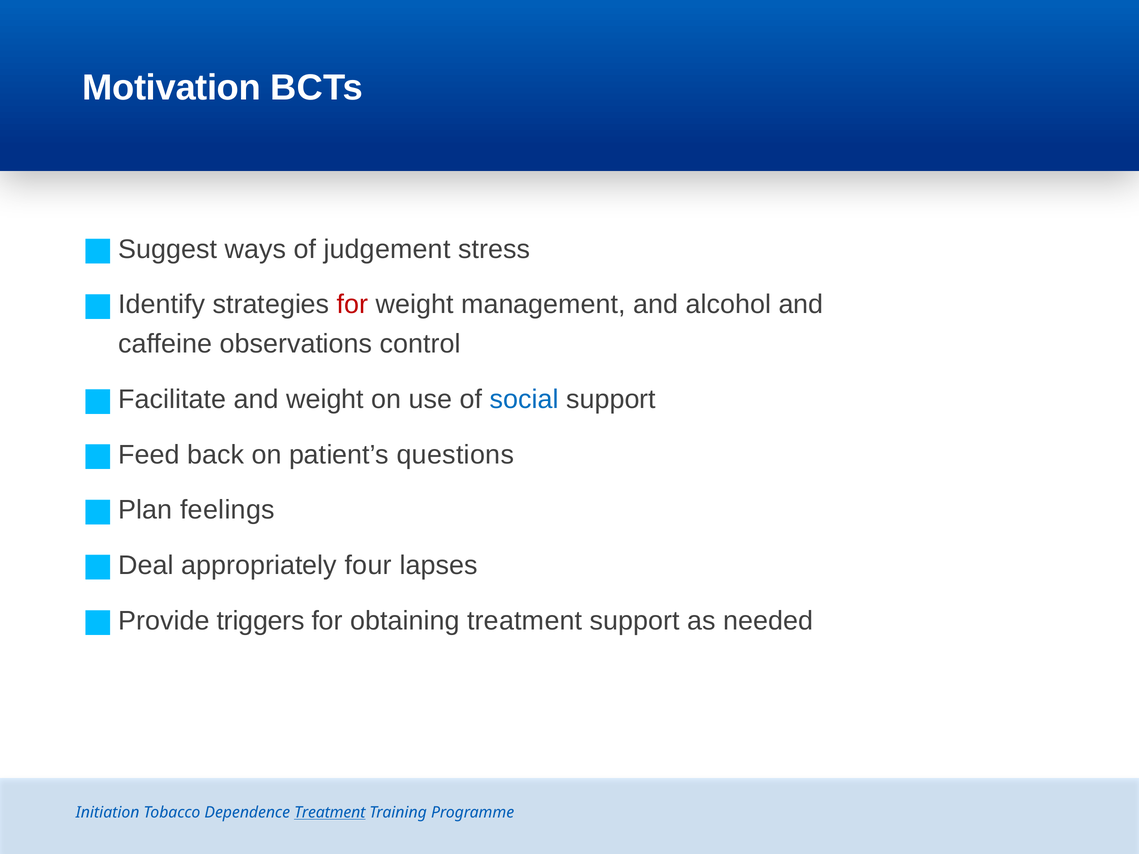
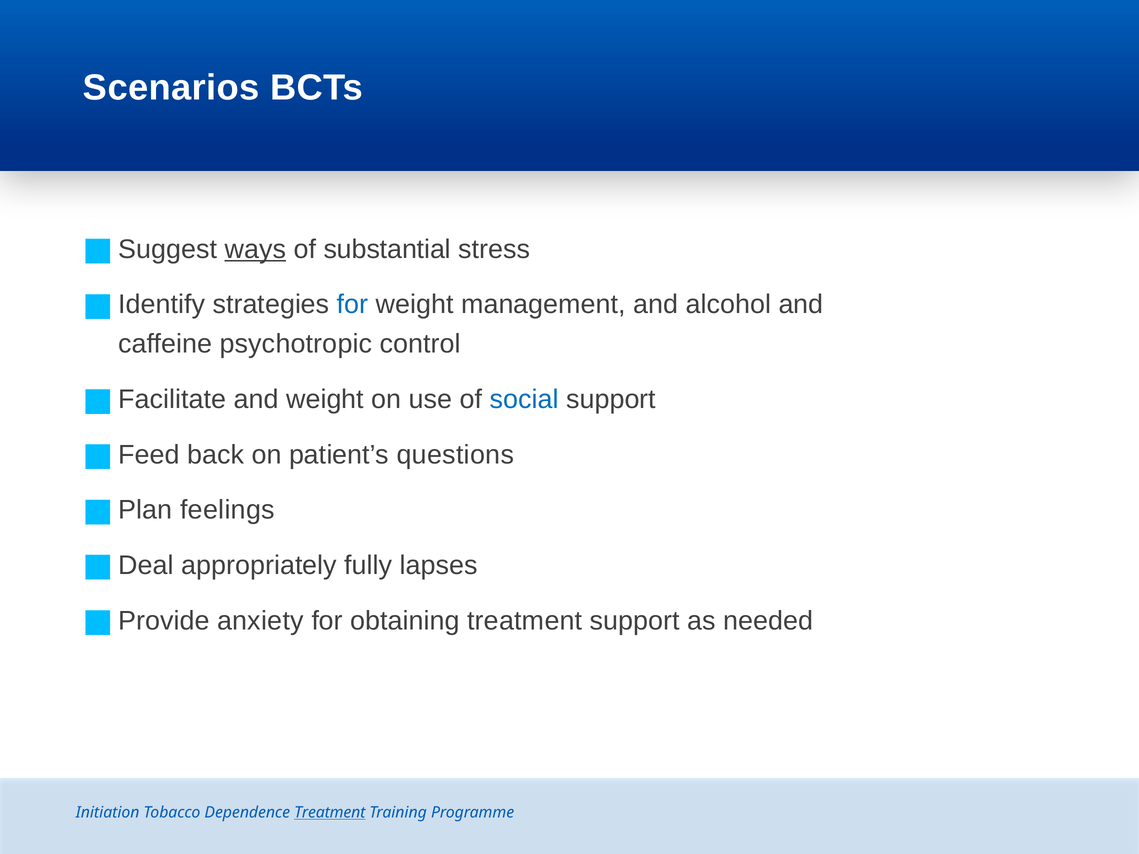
Motivation: Motivation -> Scenarios
ways underline: none -> present
judgement: judgement -> substantial
for at (353, 305) colour: red -> blue
observations: observations -> psychotropic
four: four -> fully
triggers: triggers -> anxiety
